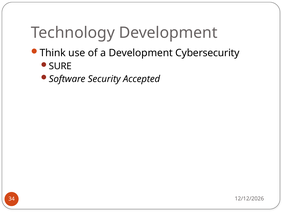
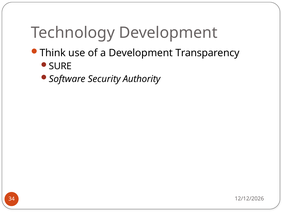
Cybersecurity: Cybersecurity -> Transparency
Accepted: Accepted -> Authority
